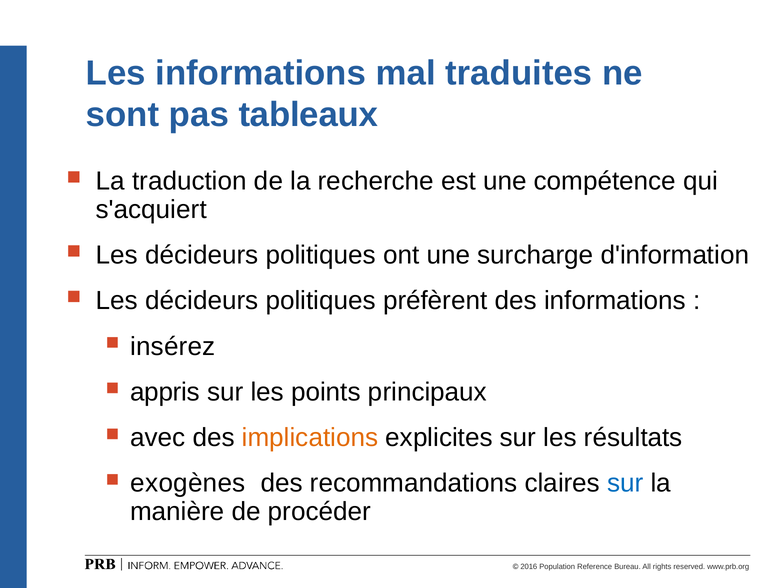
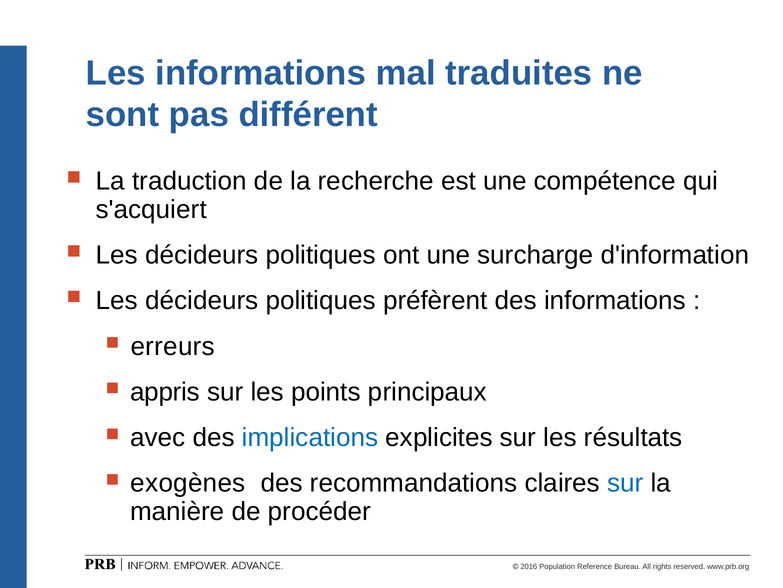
tableaux: tableaux -> différent
insérez: insérez -> erreurs
implications colour: orange -> blue
